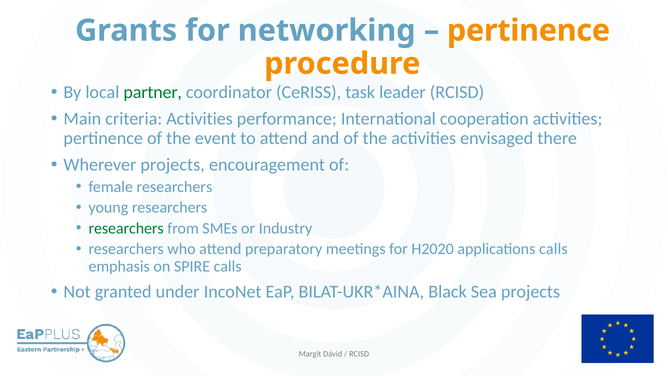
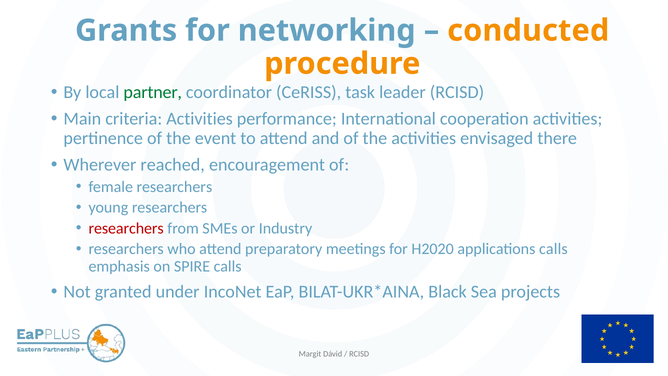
pertinence at (528, 31): pertinence -> conducted
Wherever projects: projects -> reached
researchers at (126, 228) colour: green -> red
